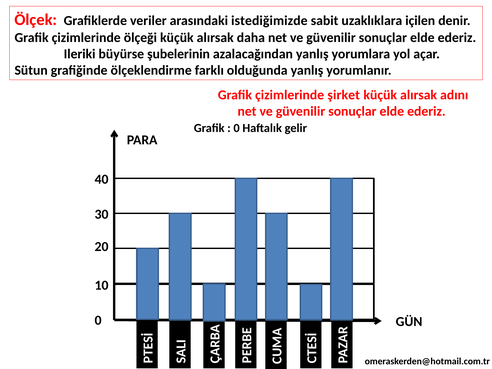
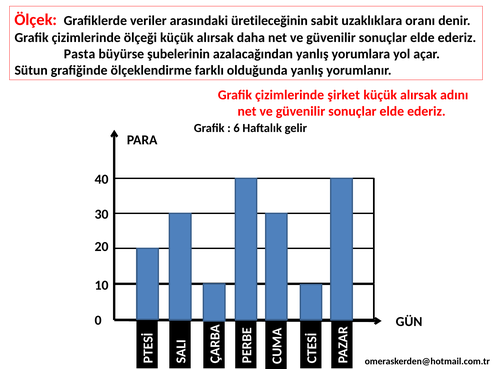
istediğimizde: istediğimizde -> üretileceğinin
içilen: içilen -> oranı
Ileriki: Ileriki -> Pasta
0 at (237, 128): 0 -> 6
